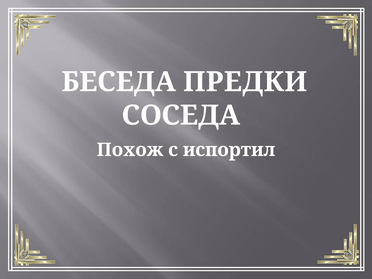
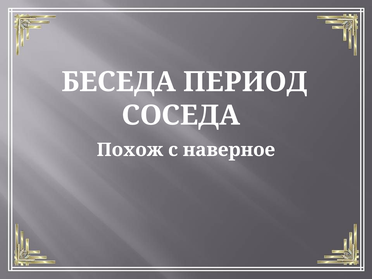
ПРЕДКИ: ПРЕДКИ -> ПЕРИОД
испортил: испортил -> наверное
